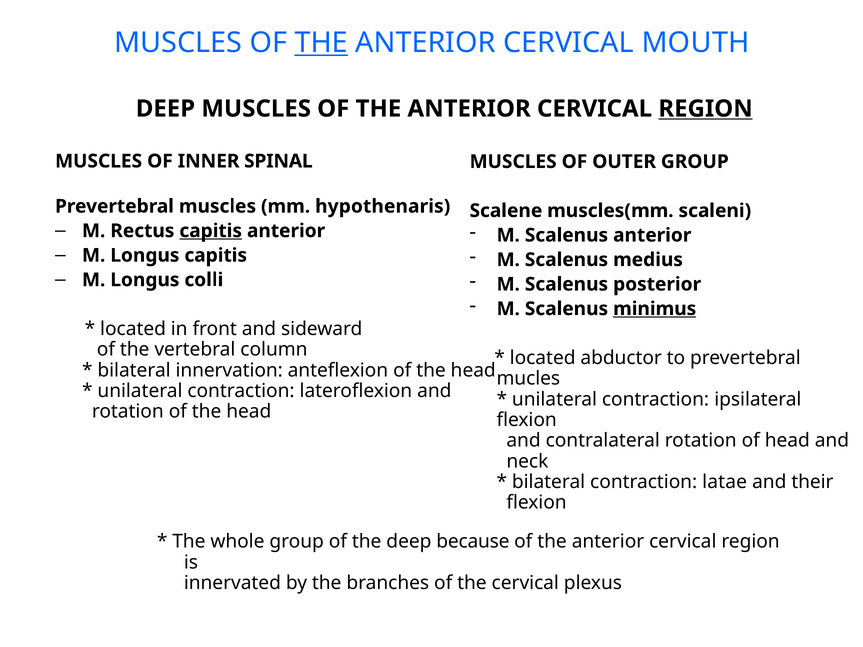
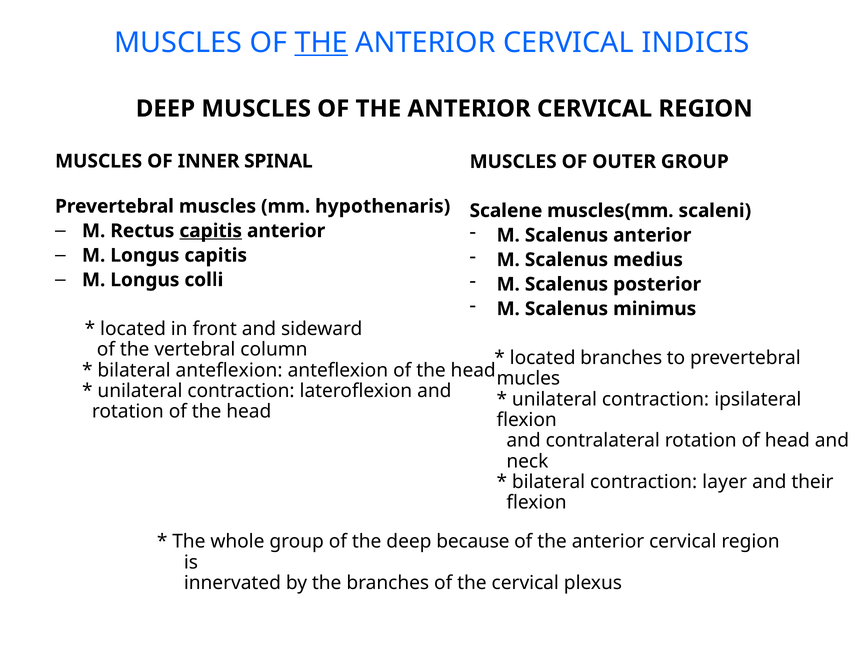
MOUTH: MOUTH -> INDICIS
REGION at (706, 109) underline: present -> none
minimus underline: present -> none
located abductor: abductor -> branches
bilateral innervation: innervation -> anteflexion
latae: latae -> layer
